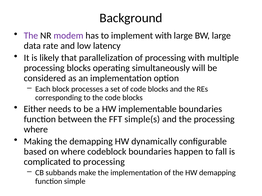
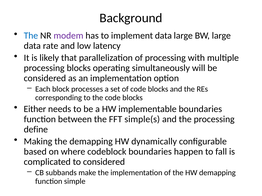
The at (31, 36) colour: purple -> blue
implement with: with -> data
where at (36, 130): where -> define
to processing: processing -> considered
